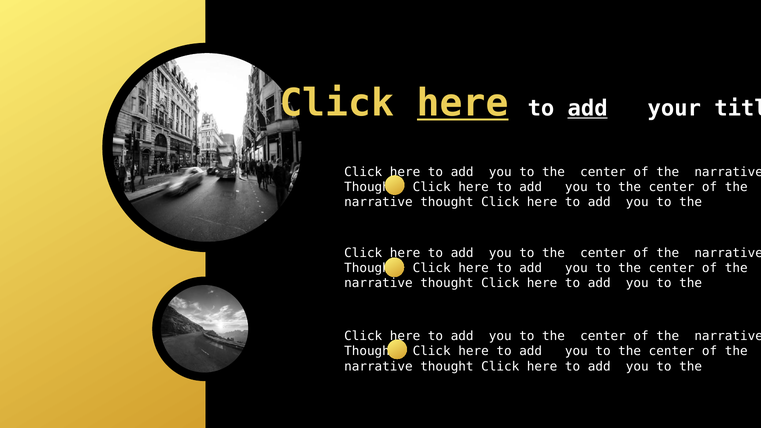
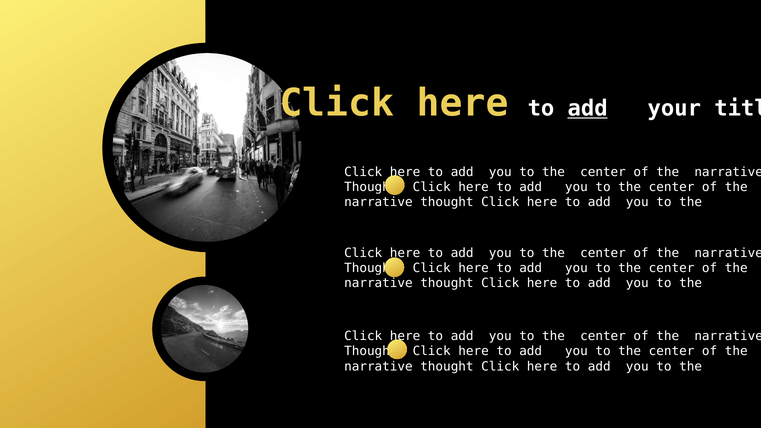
here at (463, 103) underline: present -> none
